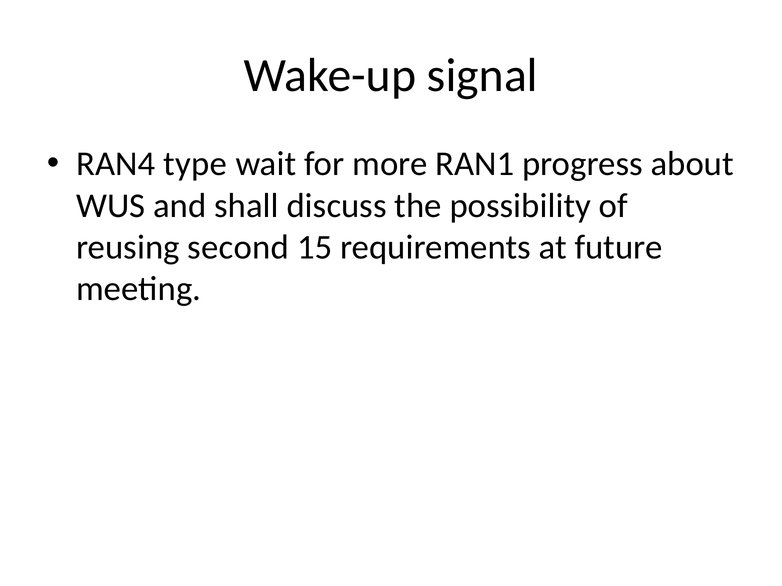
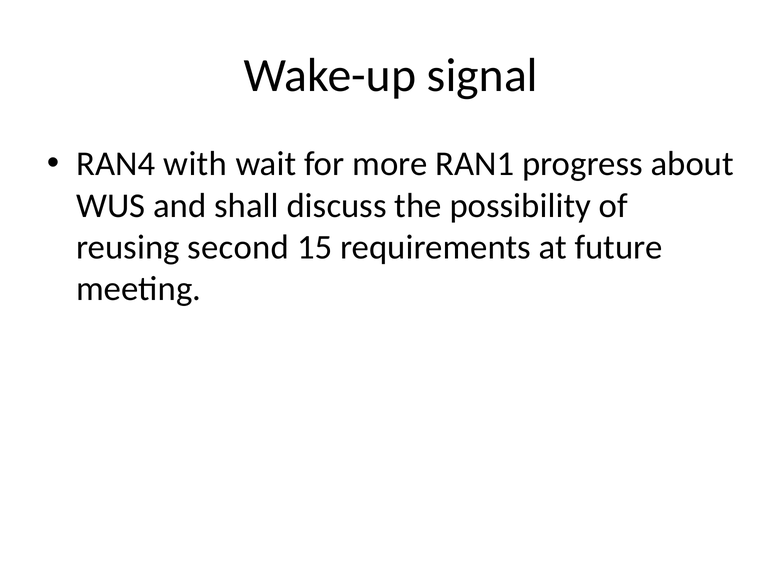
type: type -> with
